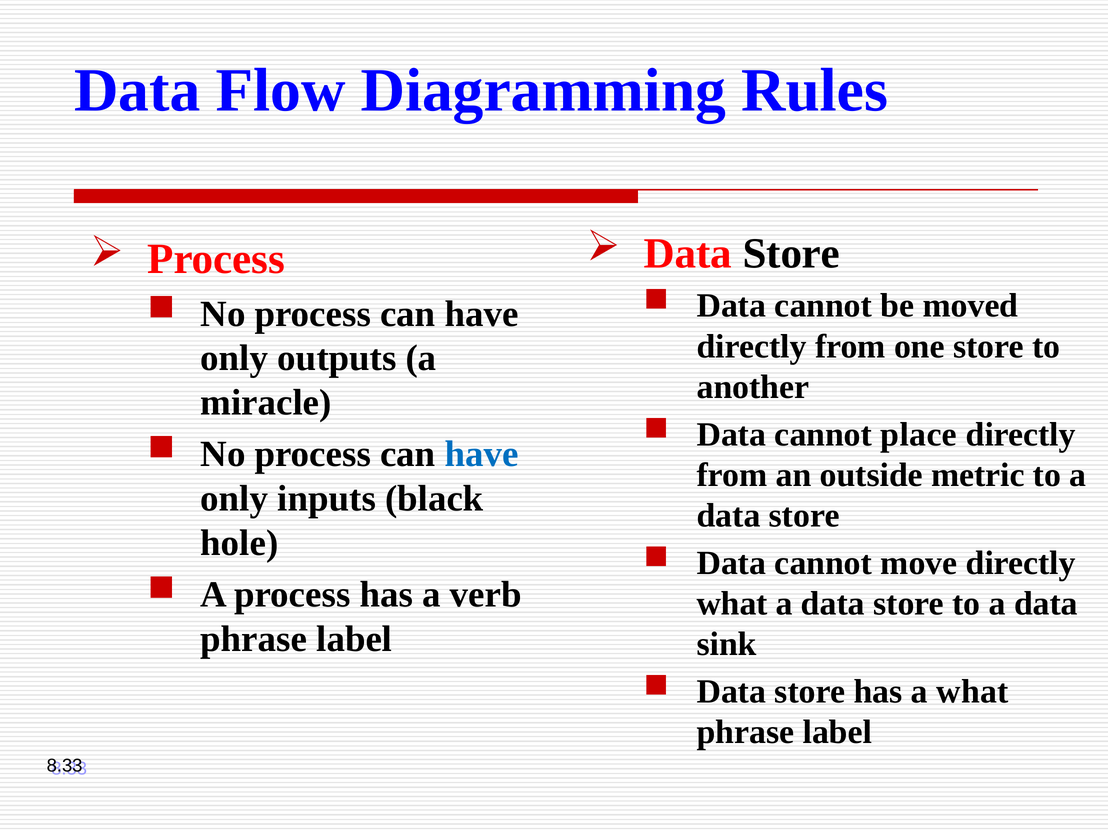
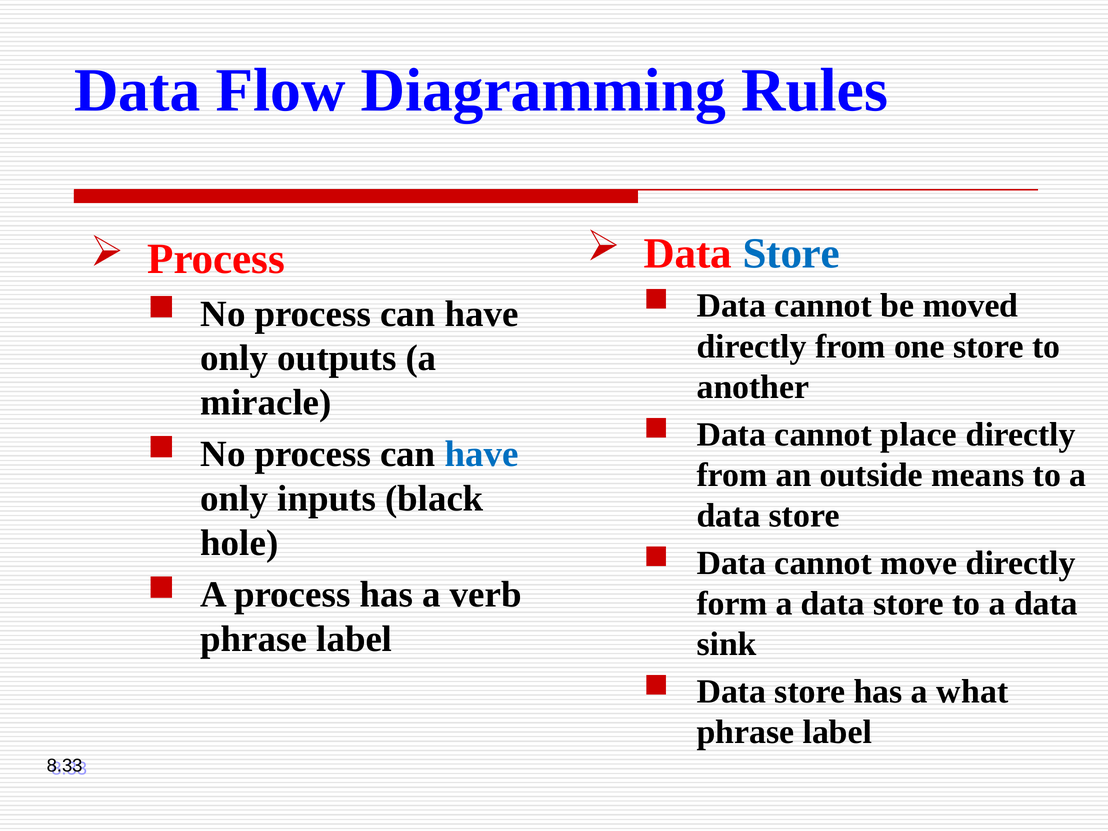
Store at (791, 253) colour: black -> blue
metric: metric -> means
what at (732, 604): what -> form
